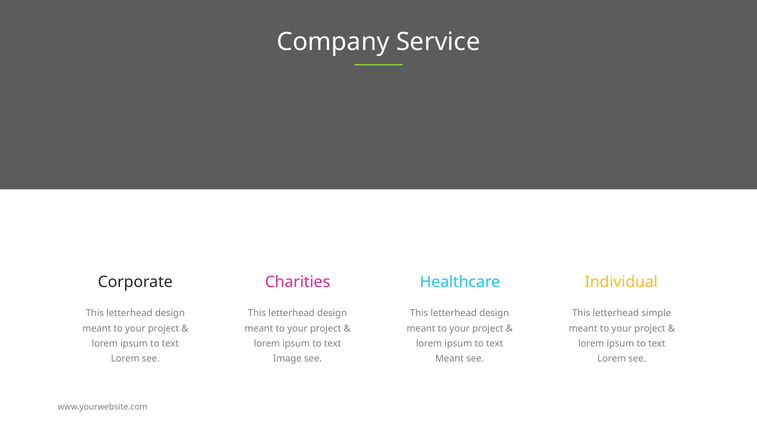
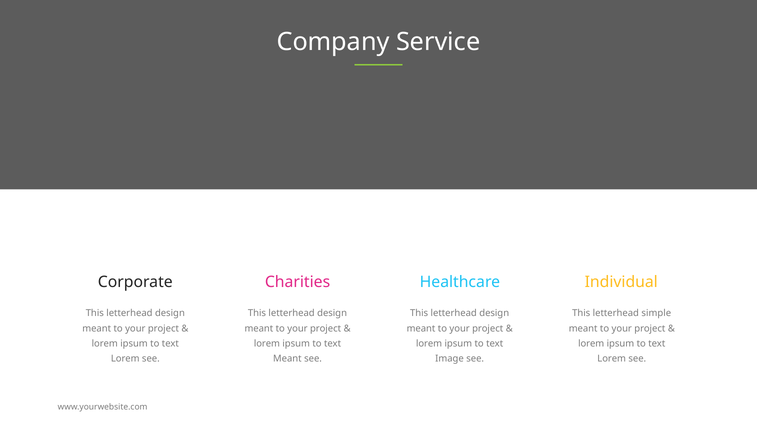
Image at (287, 359): Image -> Meant
Meant at (449, 359): Meant -> Image
